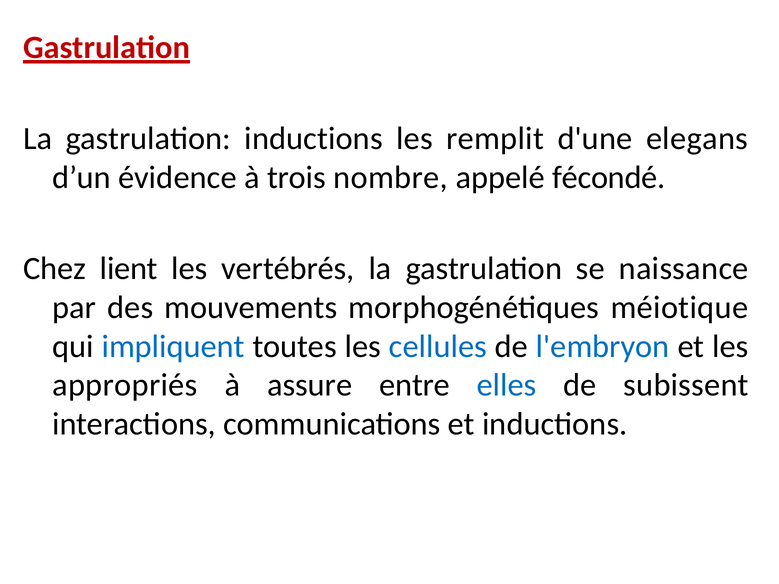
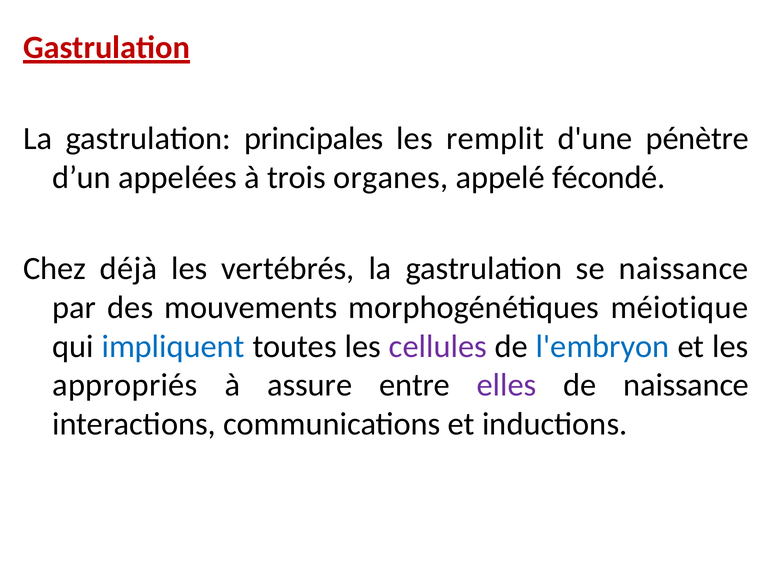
gastrulation inductions: inductions -> principales
elegans: elegans -> pénètre
évidence: évidence -> appelées
nombre: nombre -> organes
lient: lient -> déjà
cellules colour: blue -> purple
elles colour: blue -> purple
de subissent: subissent -> naissance
